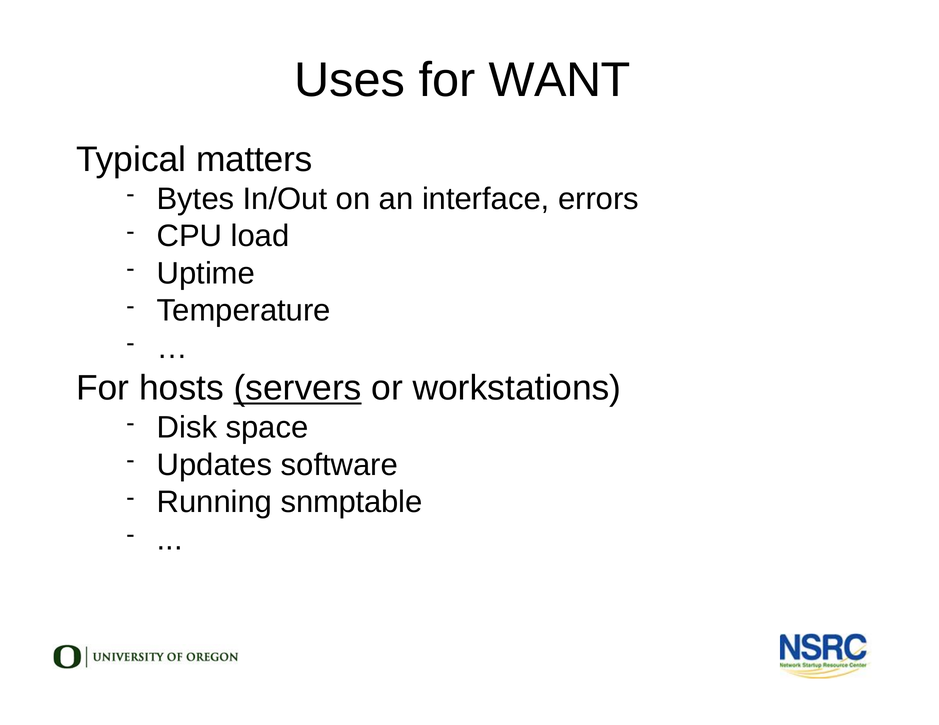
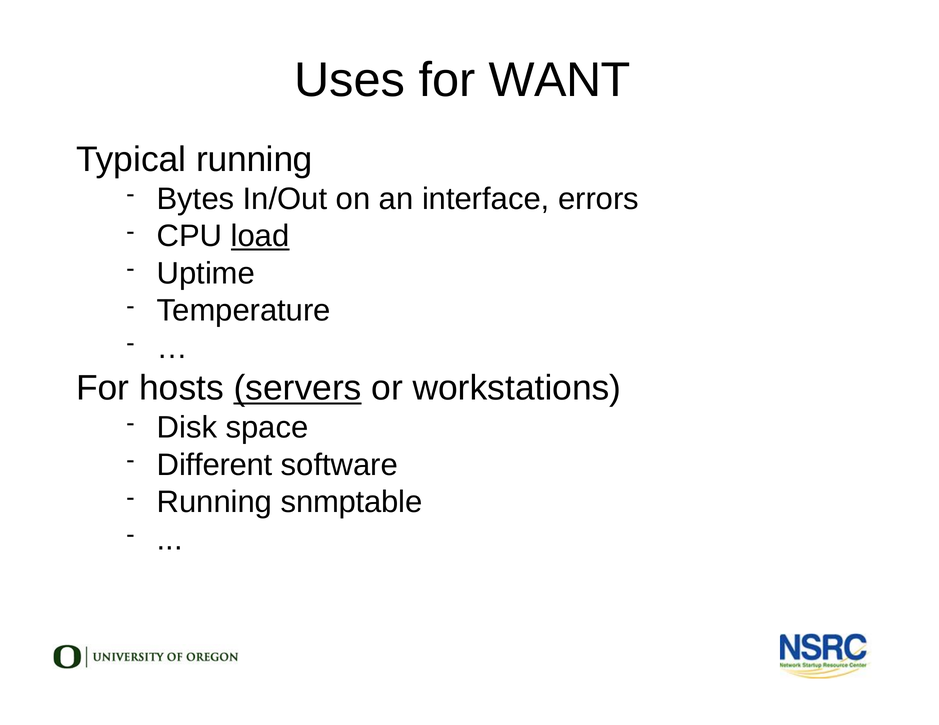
Typical matters: matters -> running
load underline: none -> present
Updates: Updates -> Different
